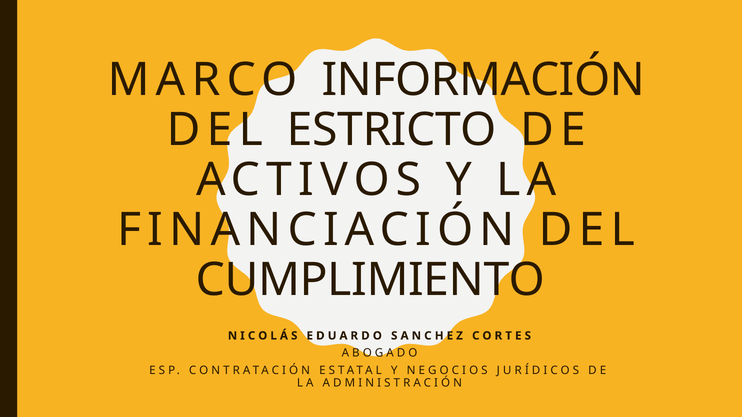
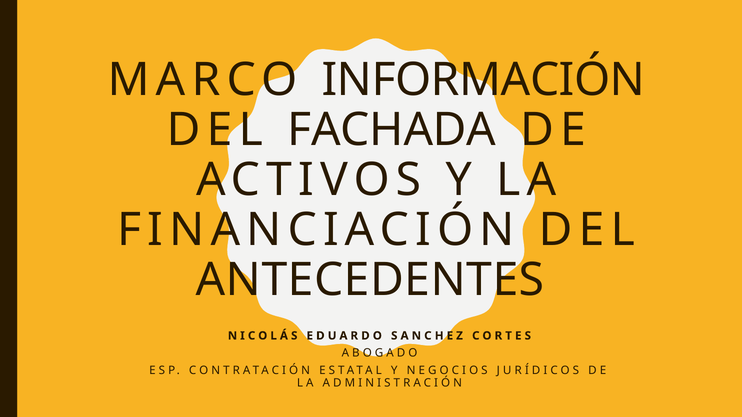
ESTRICTO: ESTRICTO -> FACHADA
CUMPLIMIENTO: CUMPLIMIENTO -> ANTECEDENTES
